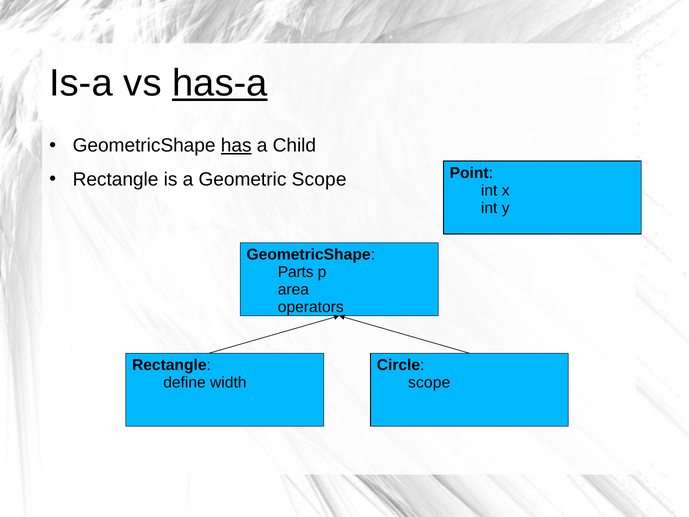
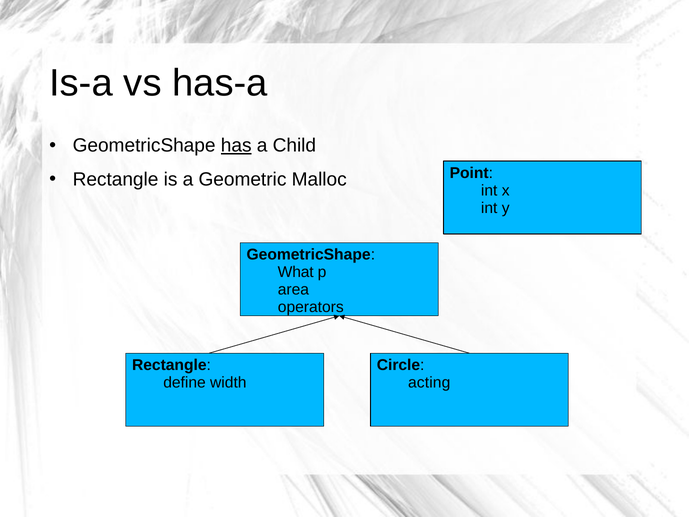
has-a underline: present -> none
Geometric Scope: Scope -> Malloc
Parts: Parts -> What
scope at (429, 382): scope -> acting
